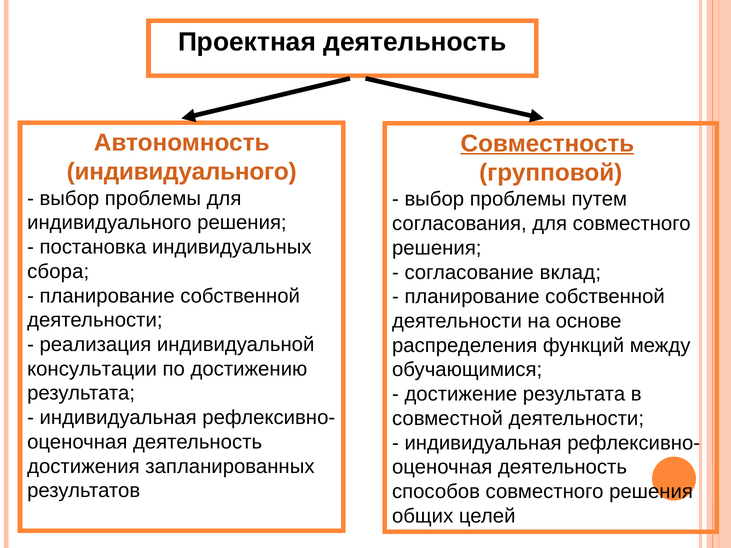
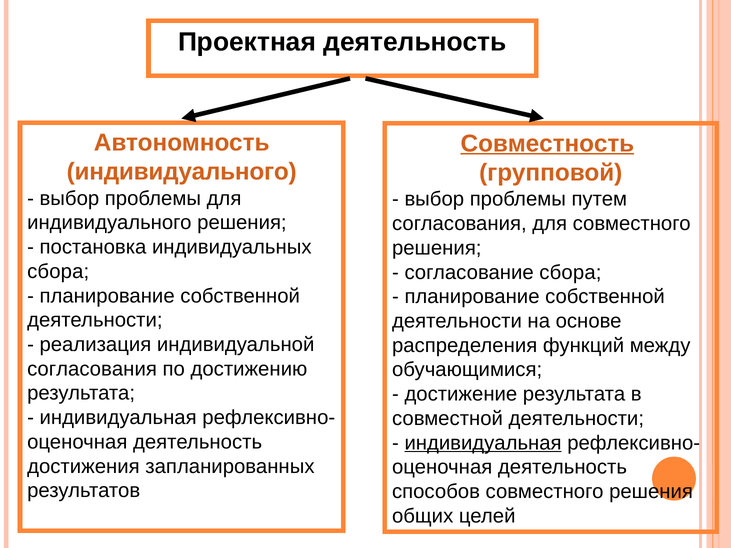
согласование вклад: вклад -> сбора
консультации at (92, 369): консультации -> согласования
индивидуальная at (483, 443) underline: none -> present
